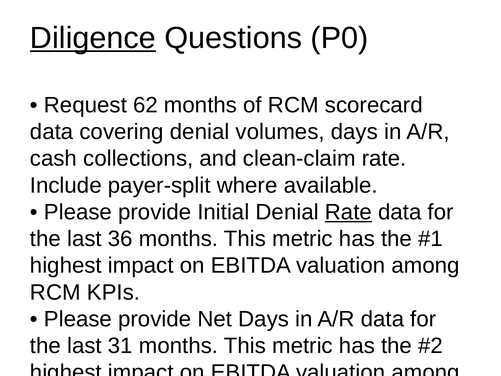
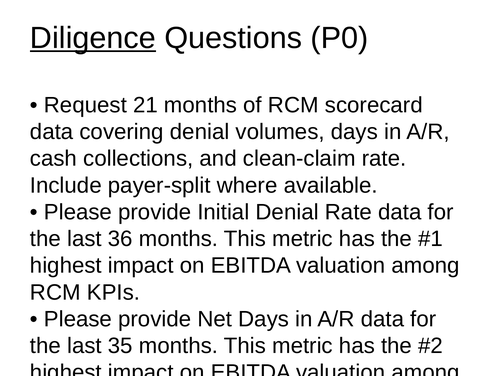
62: 62 -> 21
Rate at (348, 212) underline: present -> none
31: 31 -> 35
